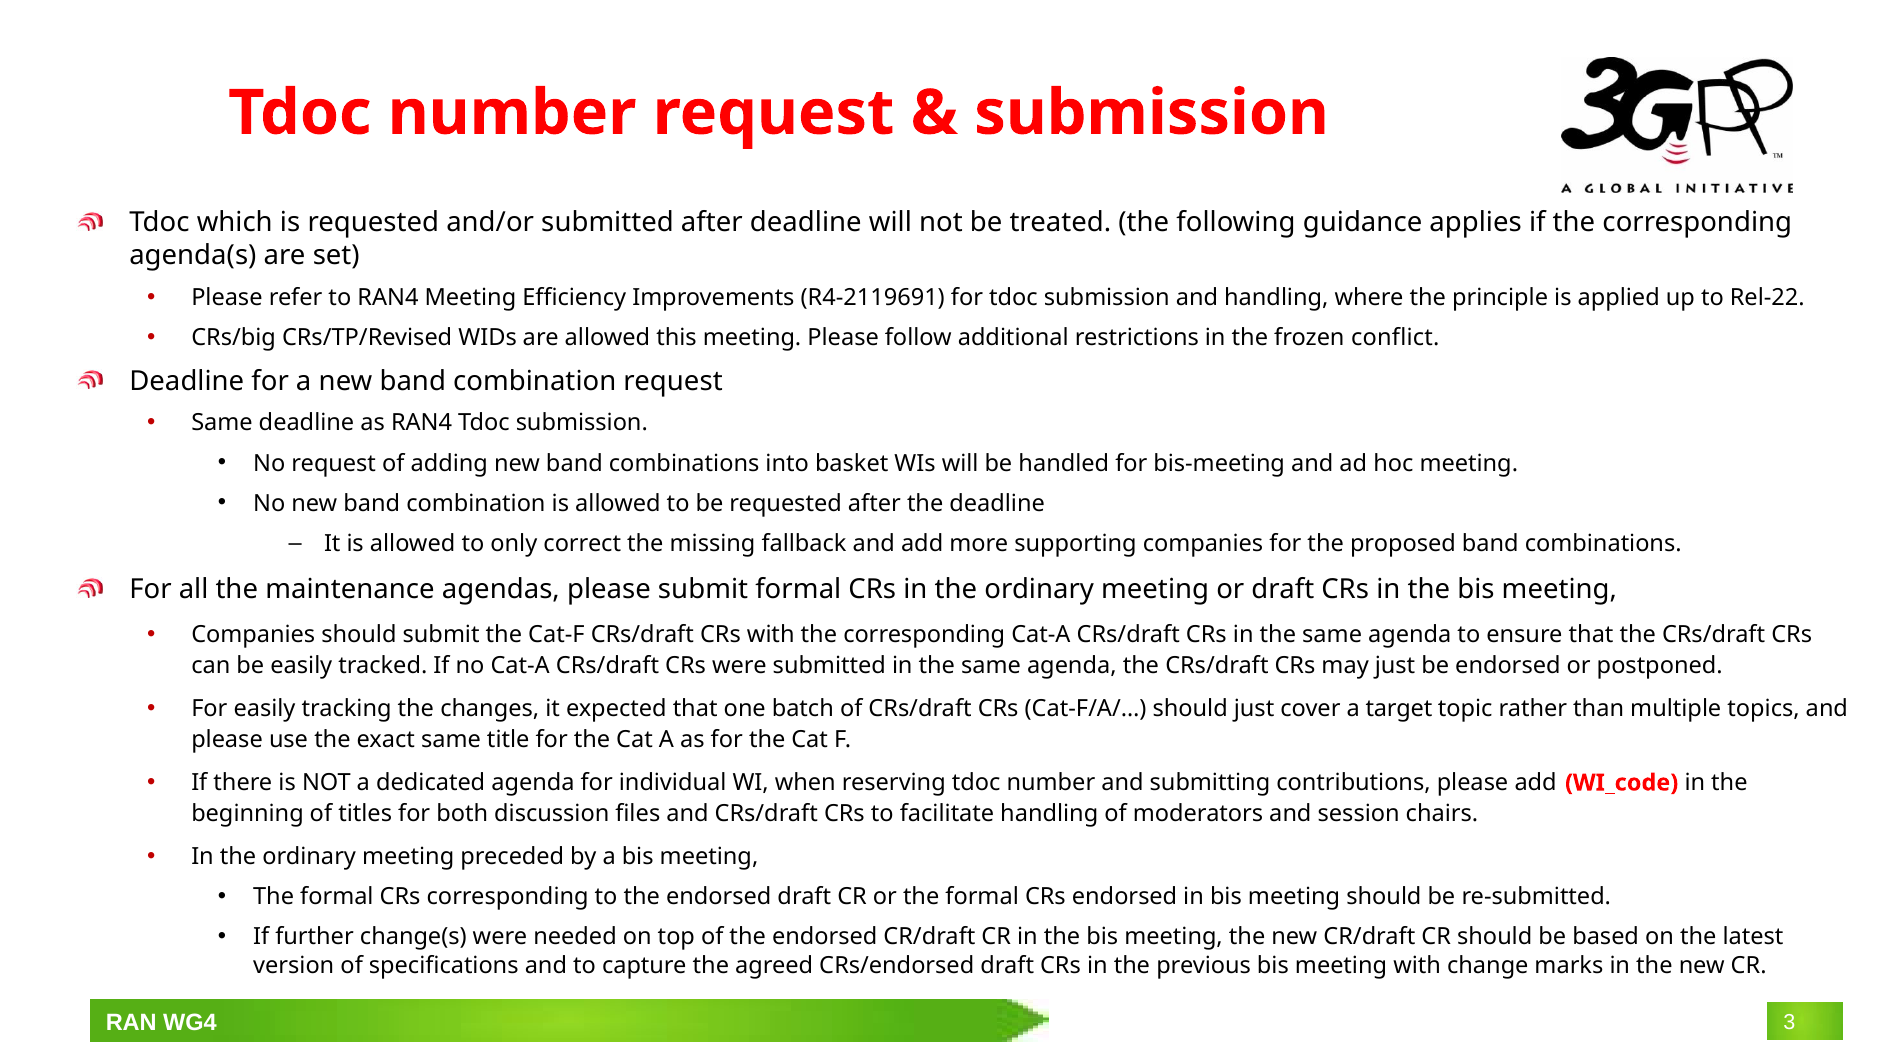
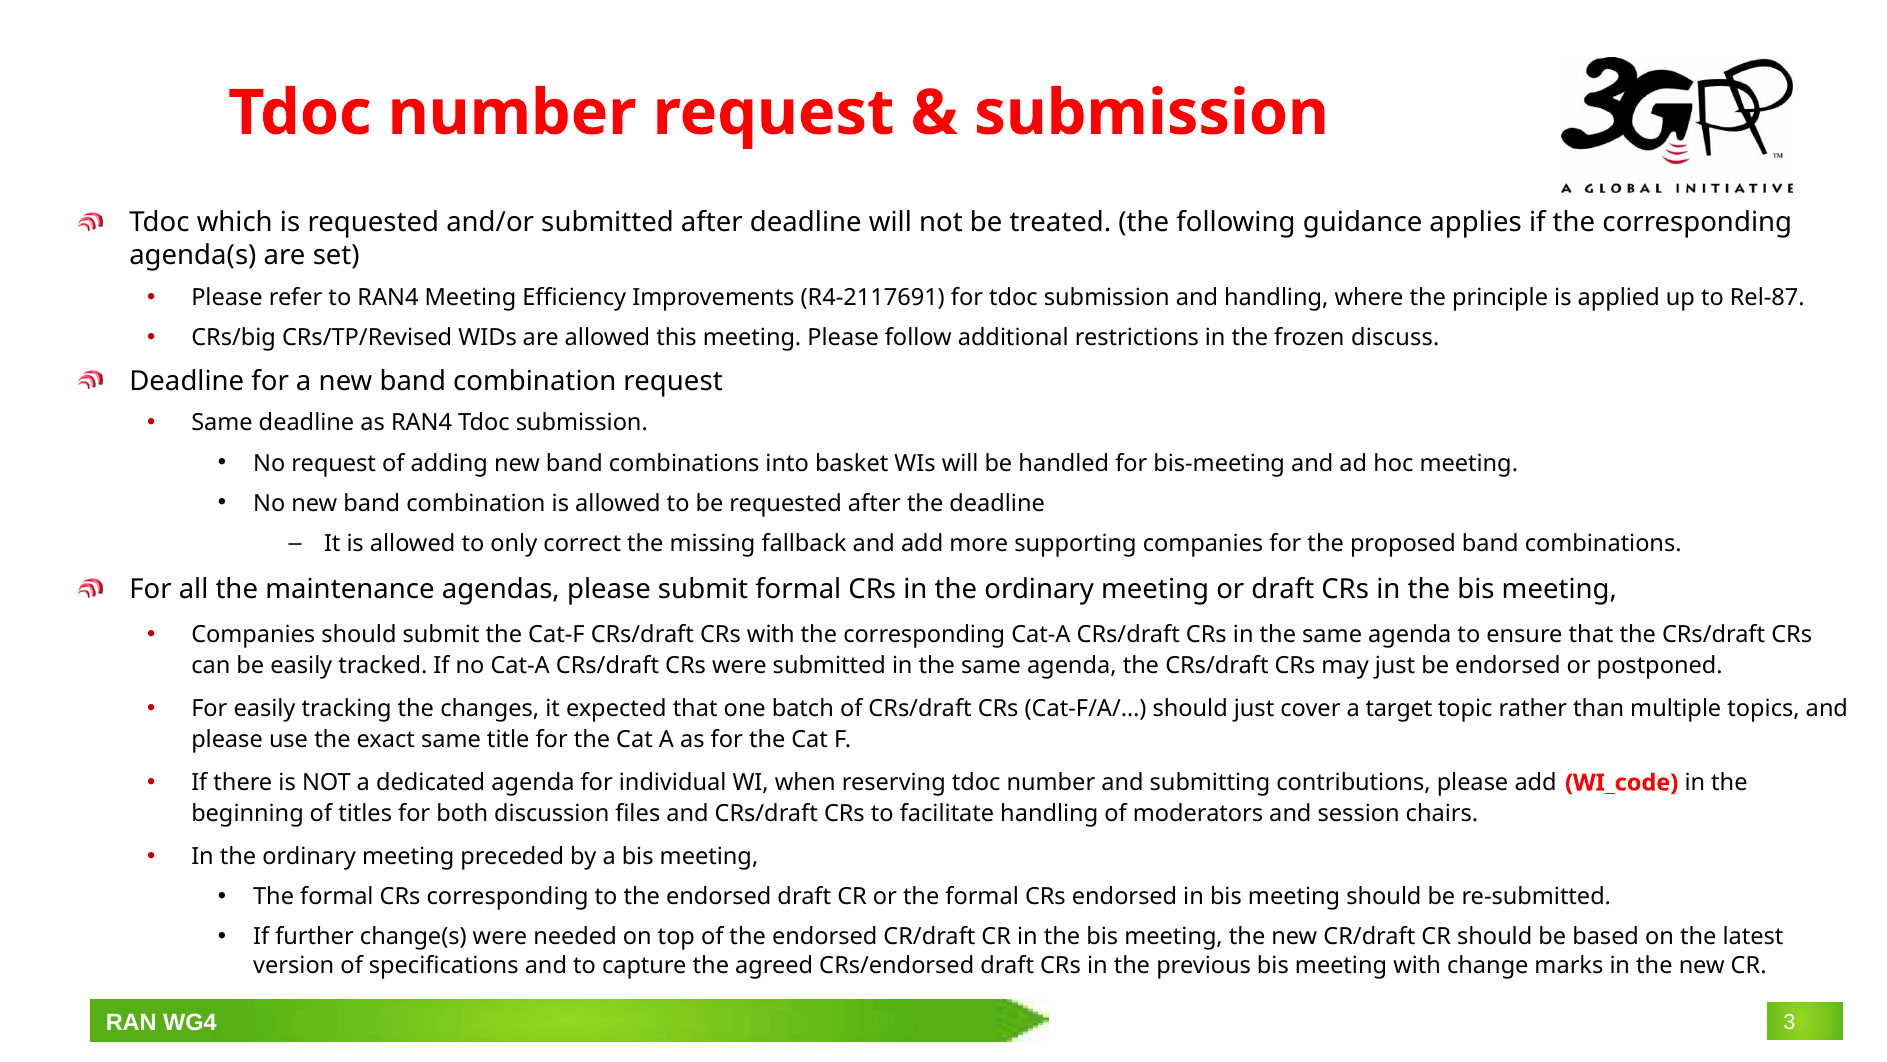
R4-2119691: R4-2119691 -> R4-2117691
Rel-22: Rel-22 -> Rel-87
conflict: conflict -> discuss
